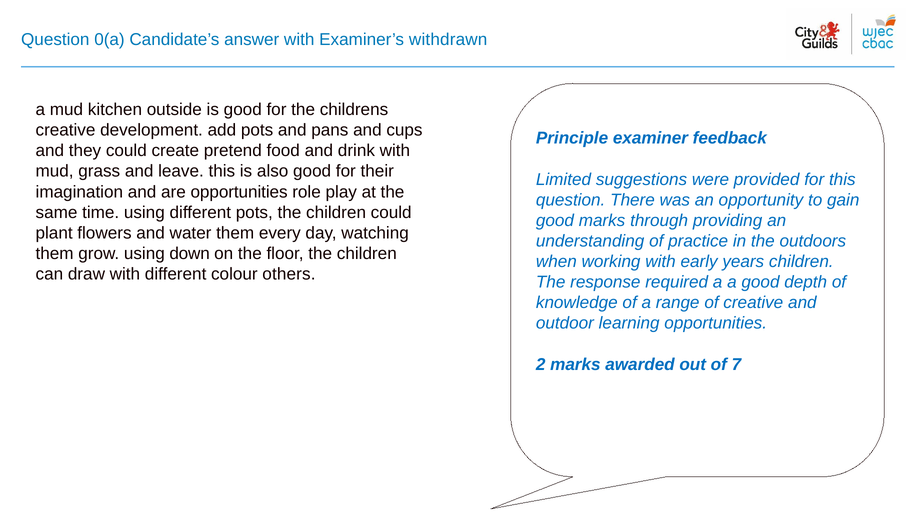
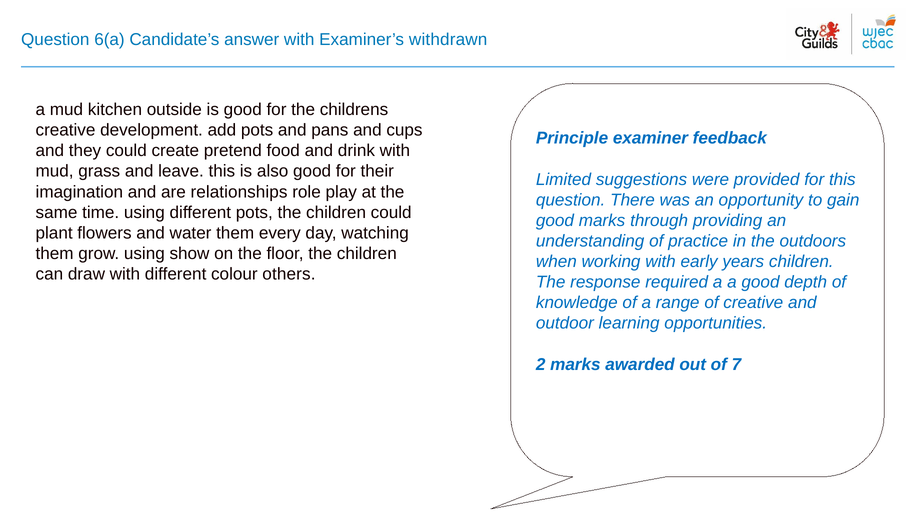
0(a: 0(a -> 6(a
opportunities: opportunities -> relationships
down: down -> show
